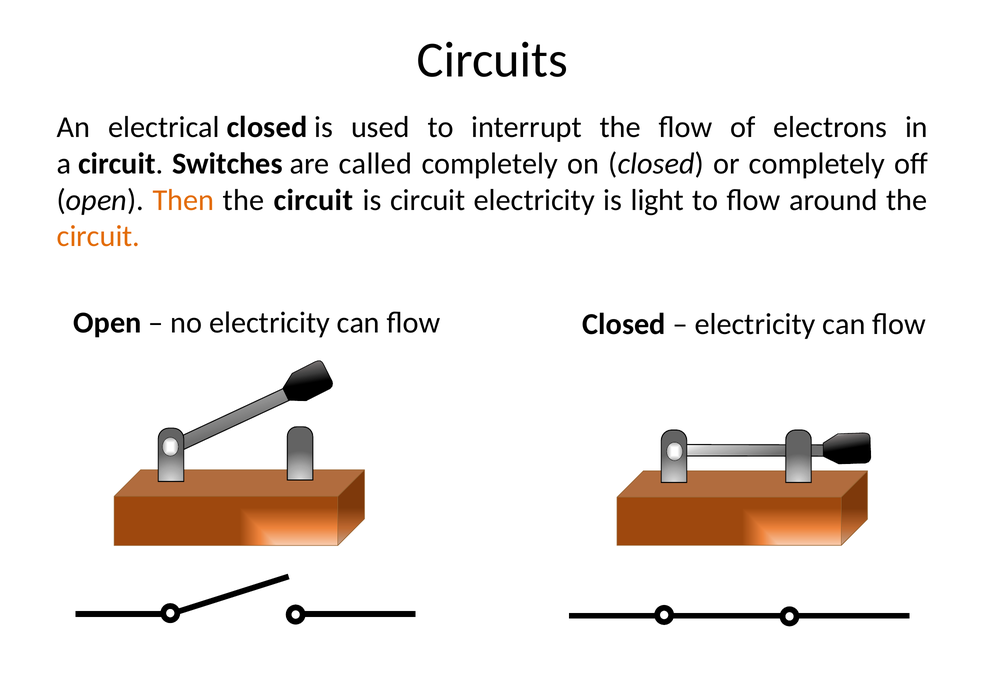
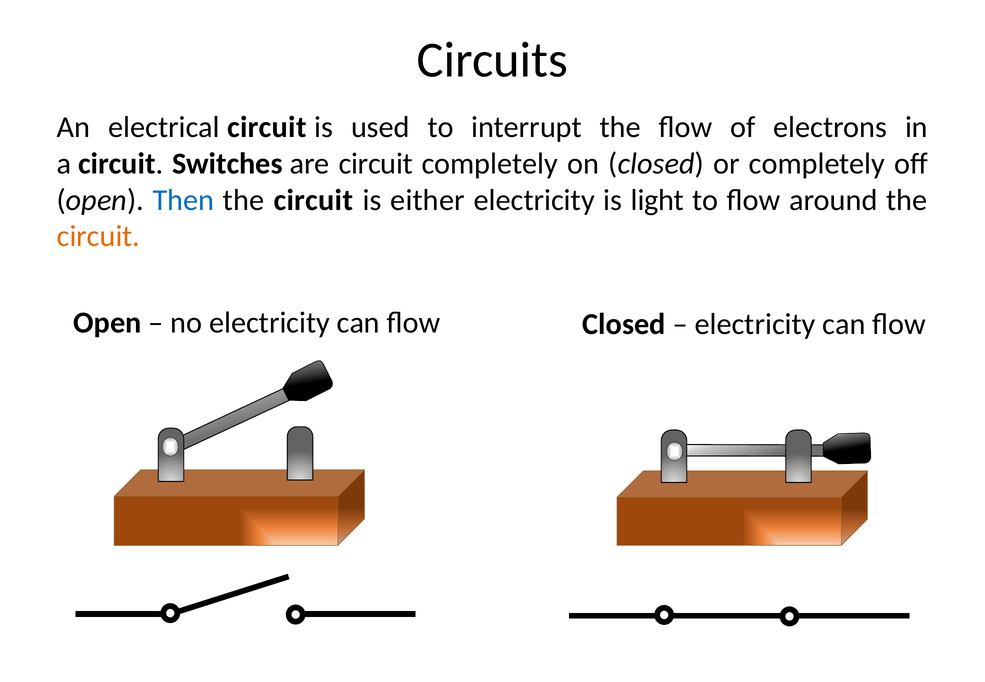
electrical closed: closed -> circuit
are called: called -> circuit
Then colour: orange -> blue
is circuit: circuit -> either
